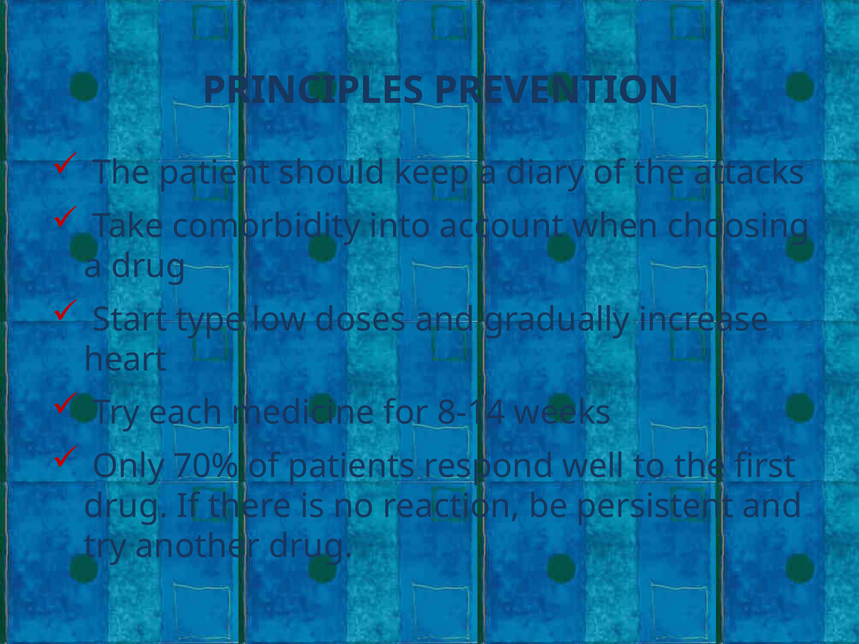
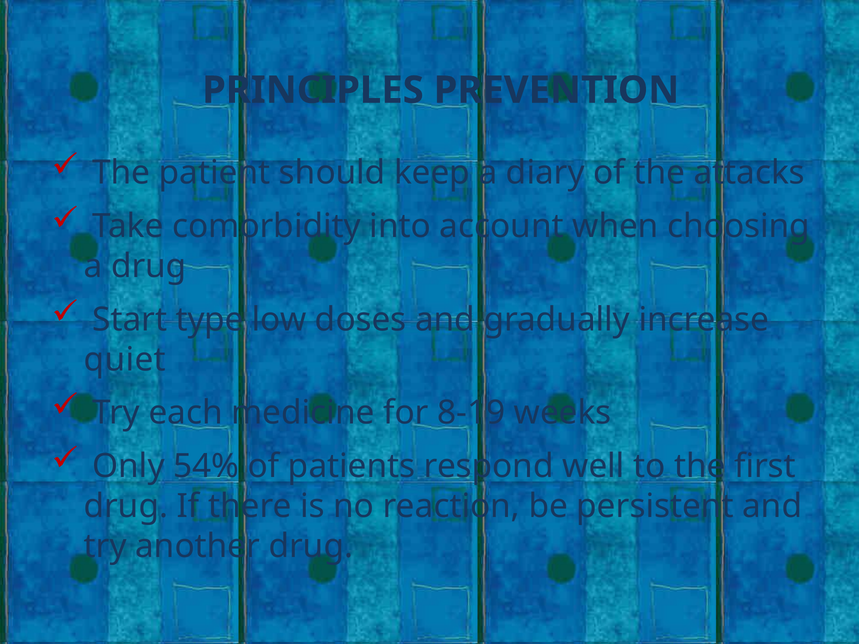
heart: heart -> quiet
8-14: 8-14 -> 8-19
70%: 70% -> 54%
